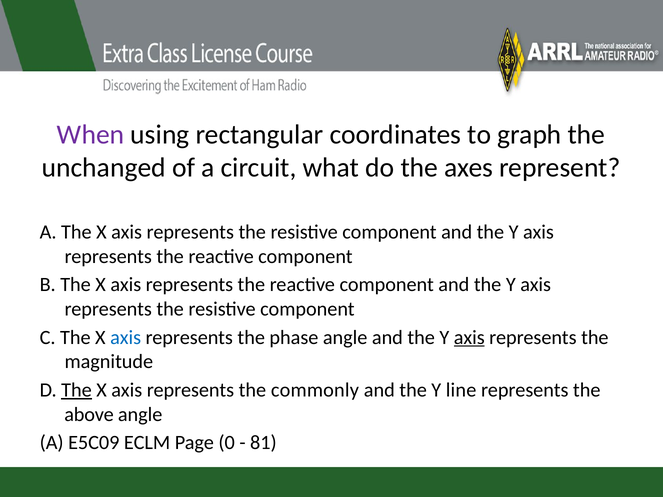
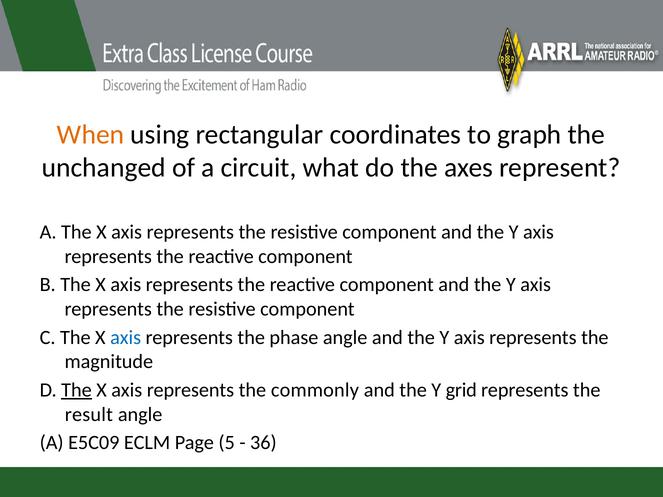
When colour: purple -> orange
axis at (469, 338) underline: present -> none
line: line -> grid
above: above -> result
0: 0 -> 5
81: 81 -> 36
